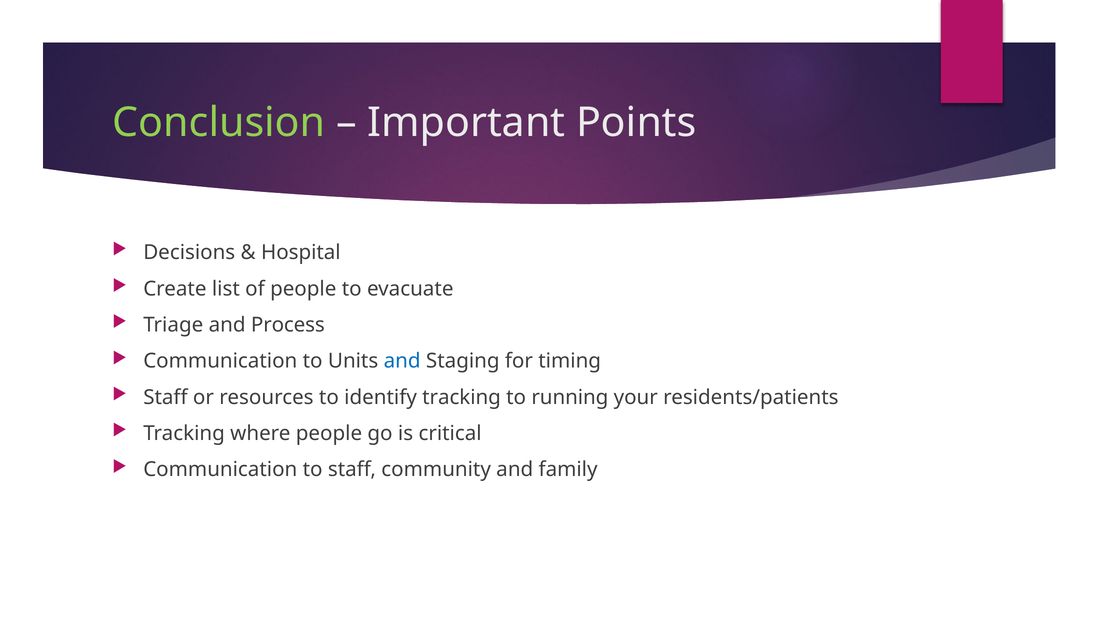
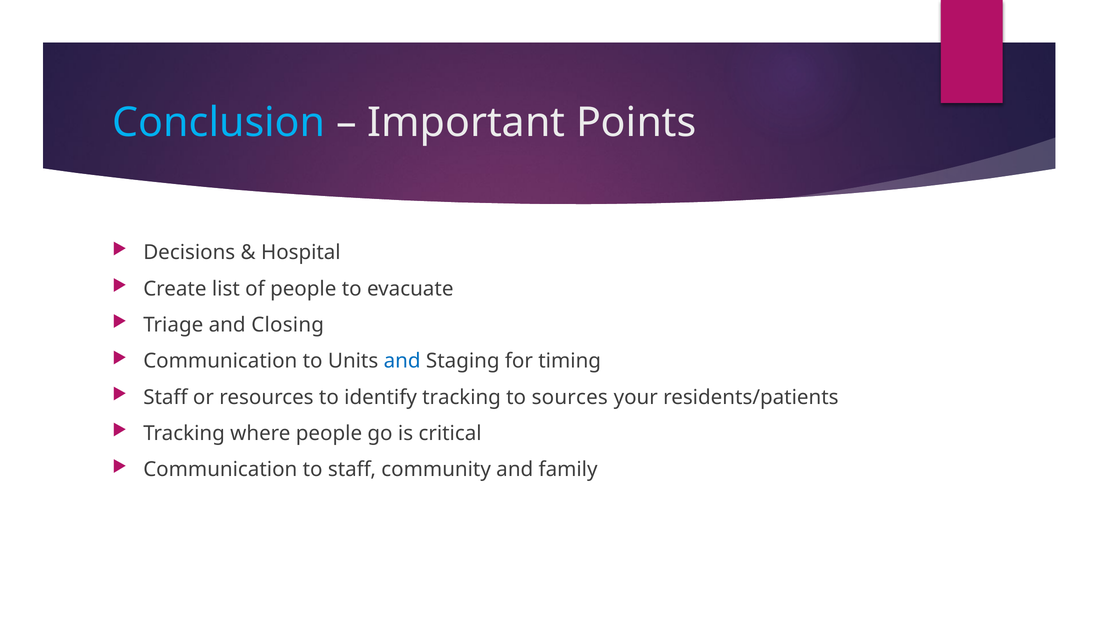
Conclusion colour: light green -> light blue
Process: Process -> Closing
running: running -> sources
